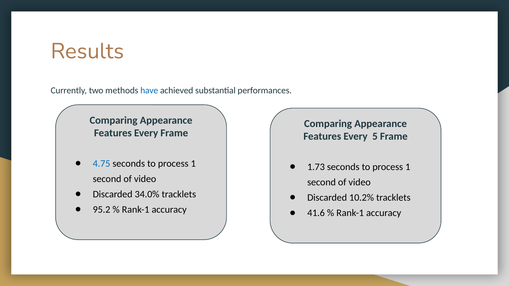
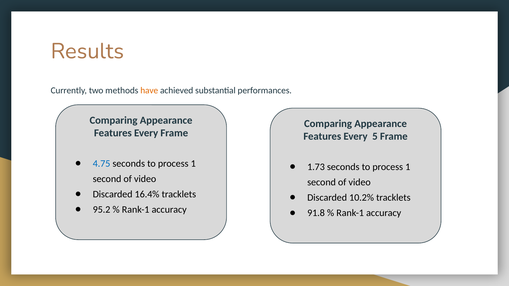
have colour: blue -> orange
34.0%: 34.0% -> 16.4%
41.6: 41.6 -> 91.8
